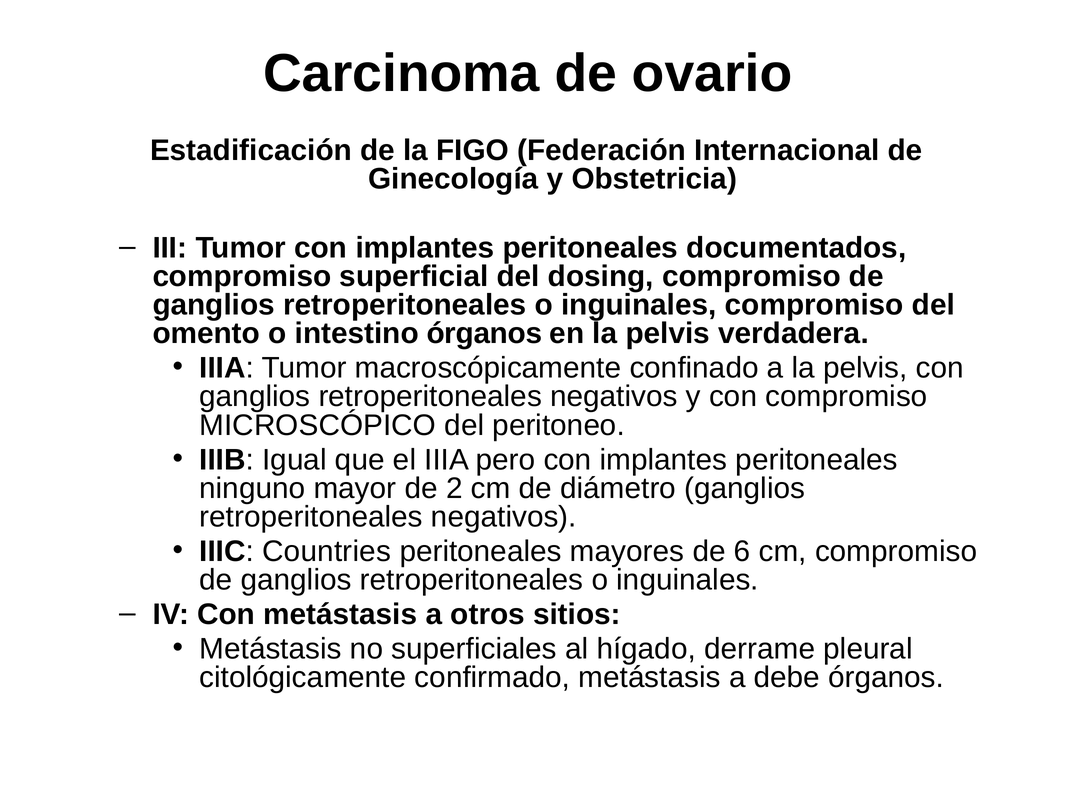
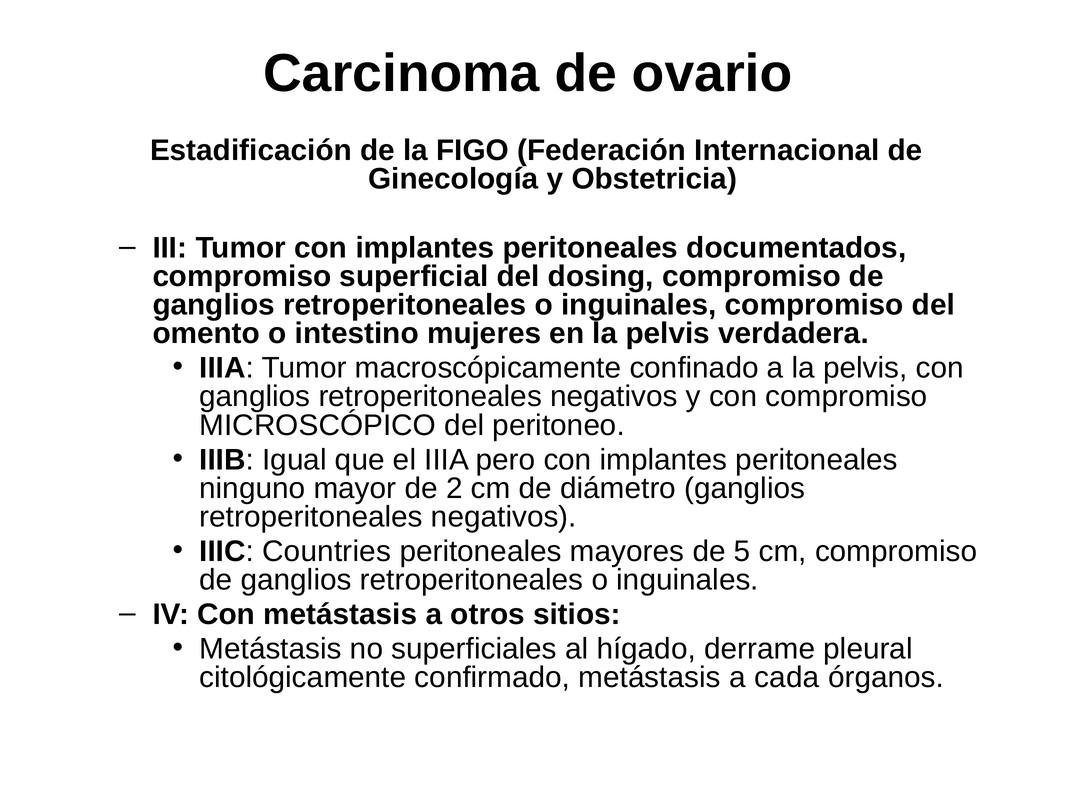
intestino órganos: órganos -> mujeres
6: 6 -> 5
debe: debe -> cada
